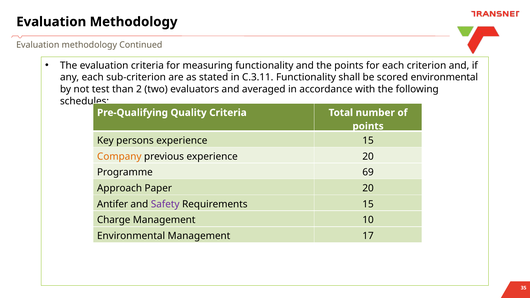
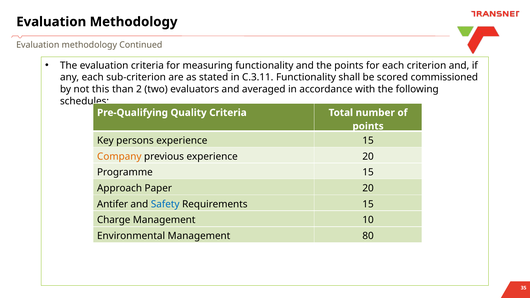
scored environmental: environmental -> commissioned
test: test -> this
Programme 69: 69 -> 15
Safety colour: purple -> blue
17: 17 -> 80
